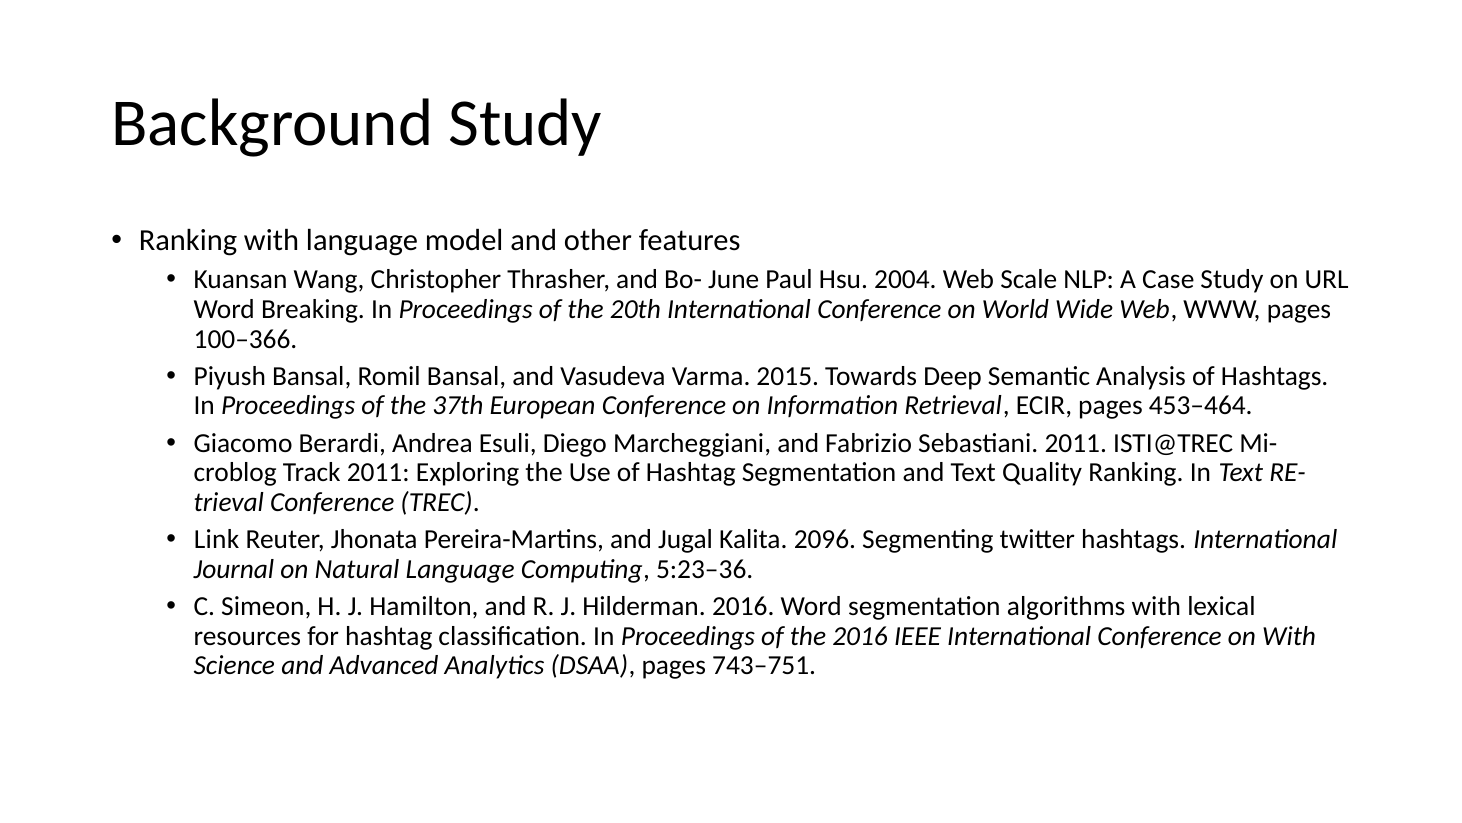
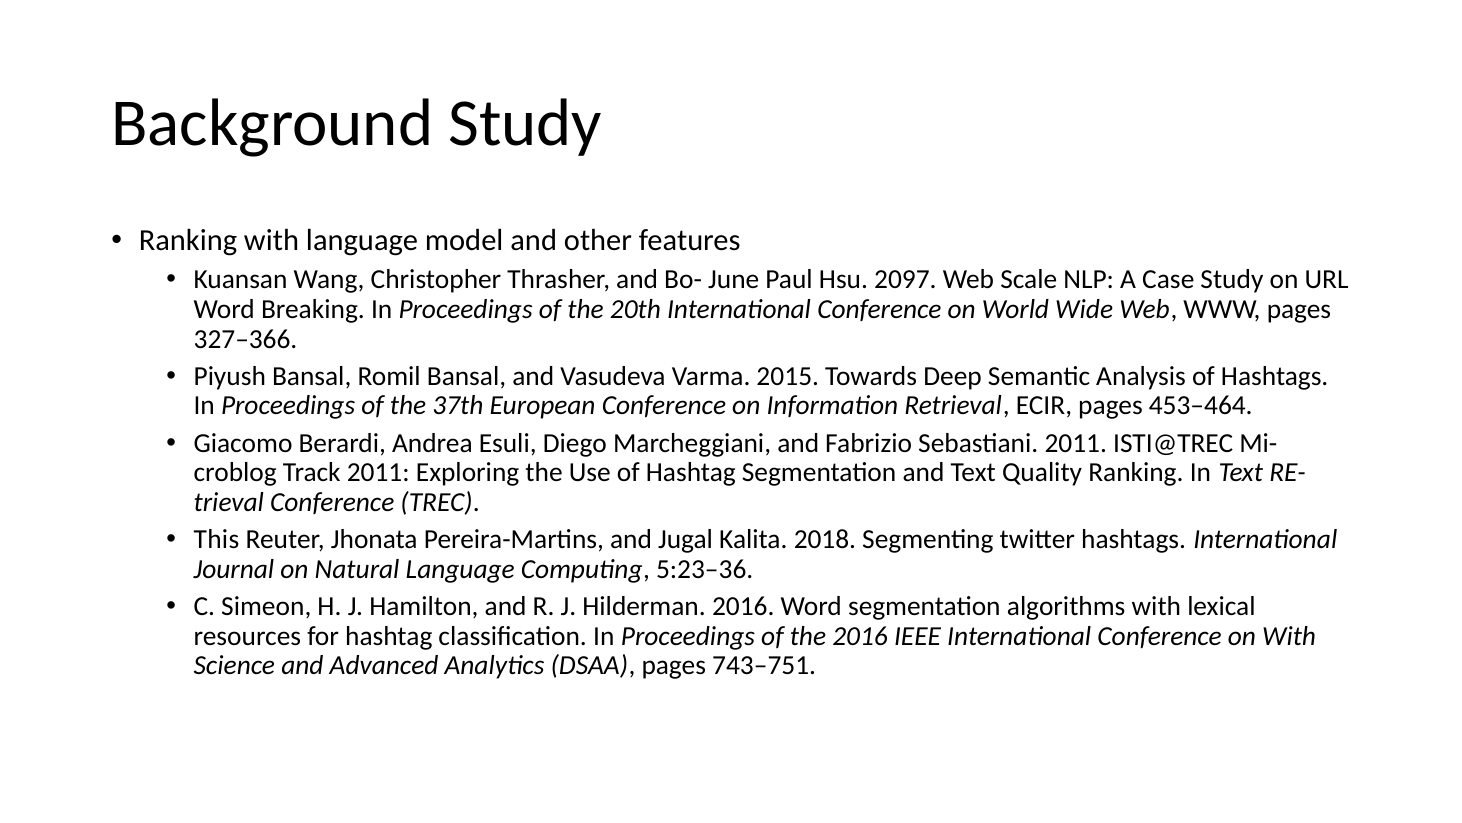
2004: 2004 -> 2097
100–366: 100–366 -> 327–366
Link: Link -> This
2096: 2096 -> 2018
